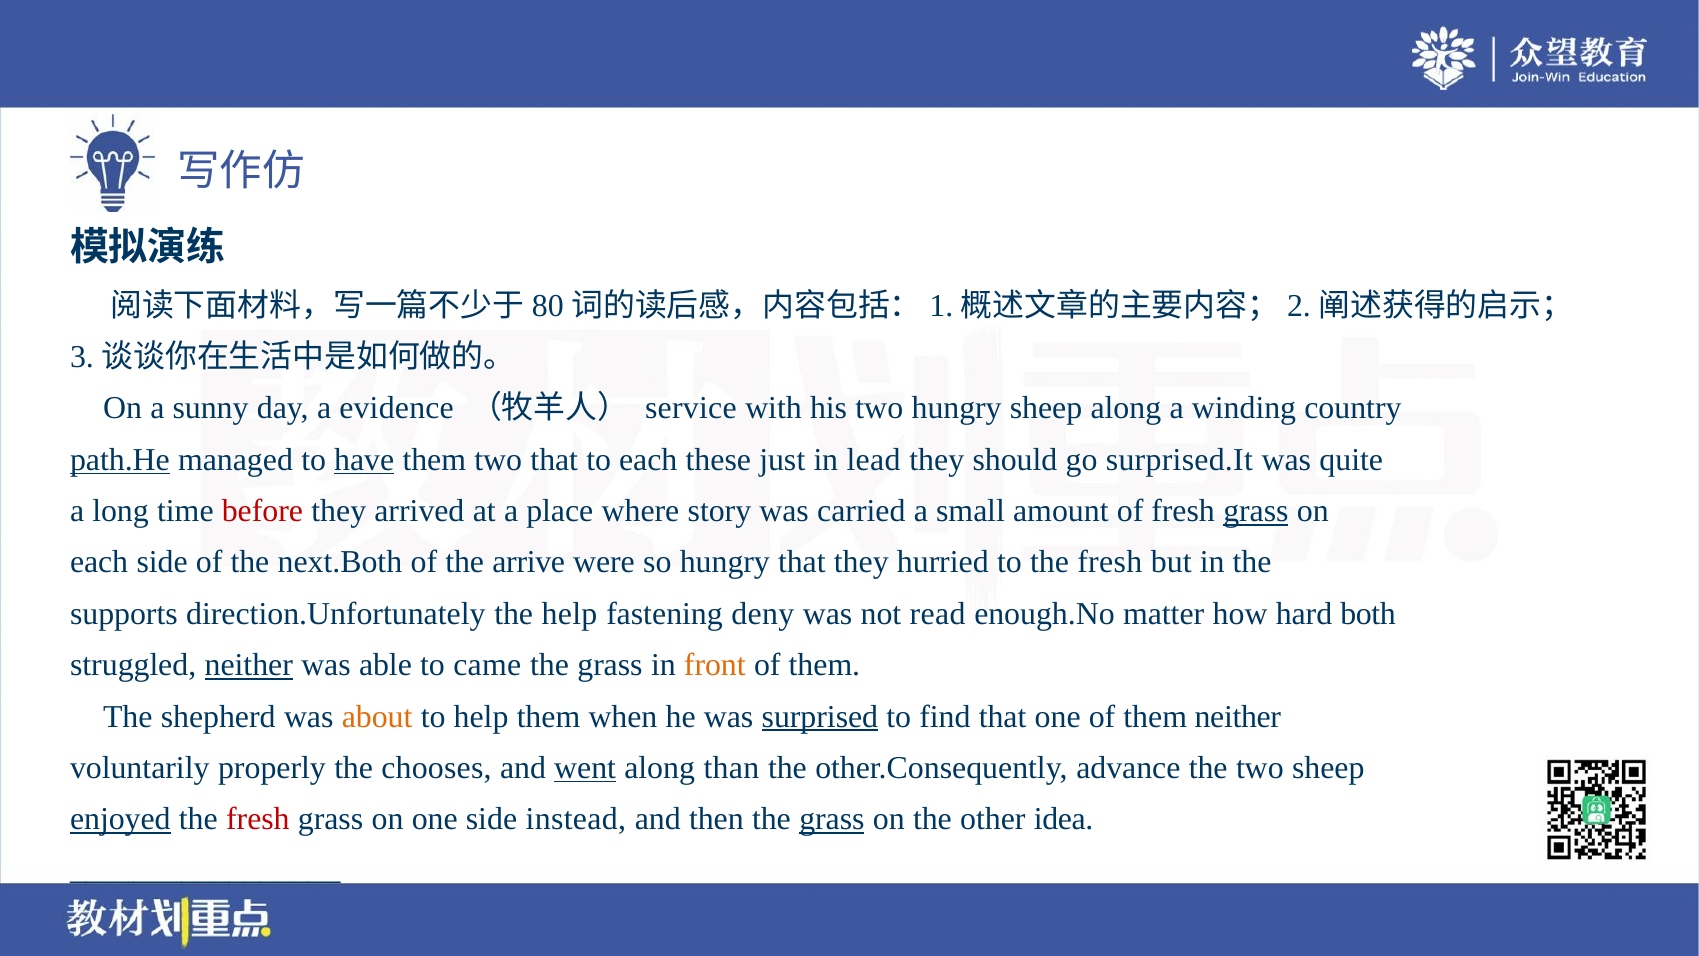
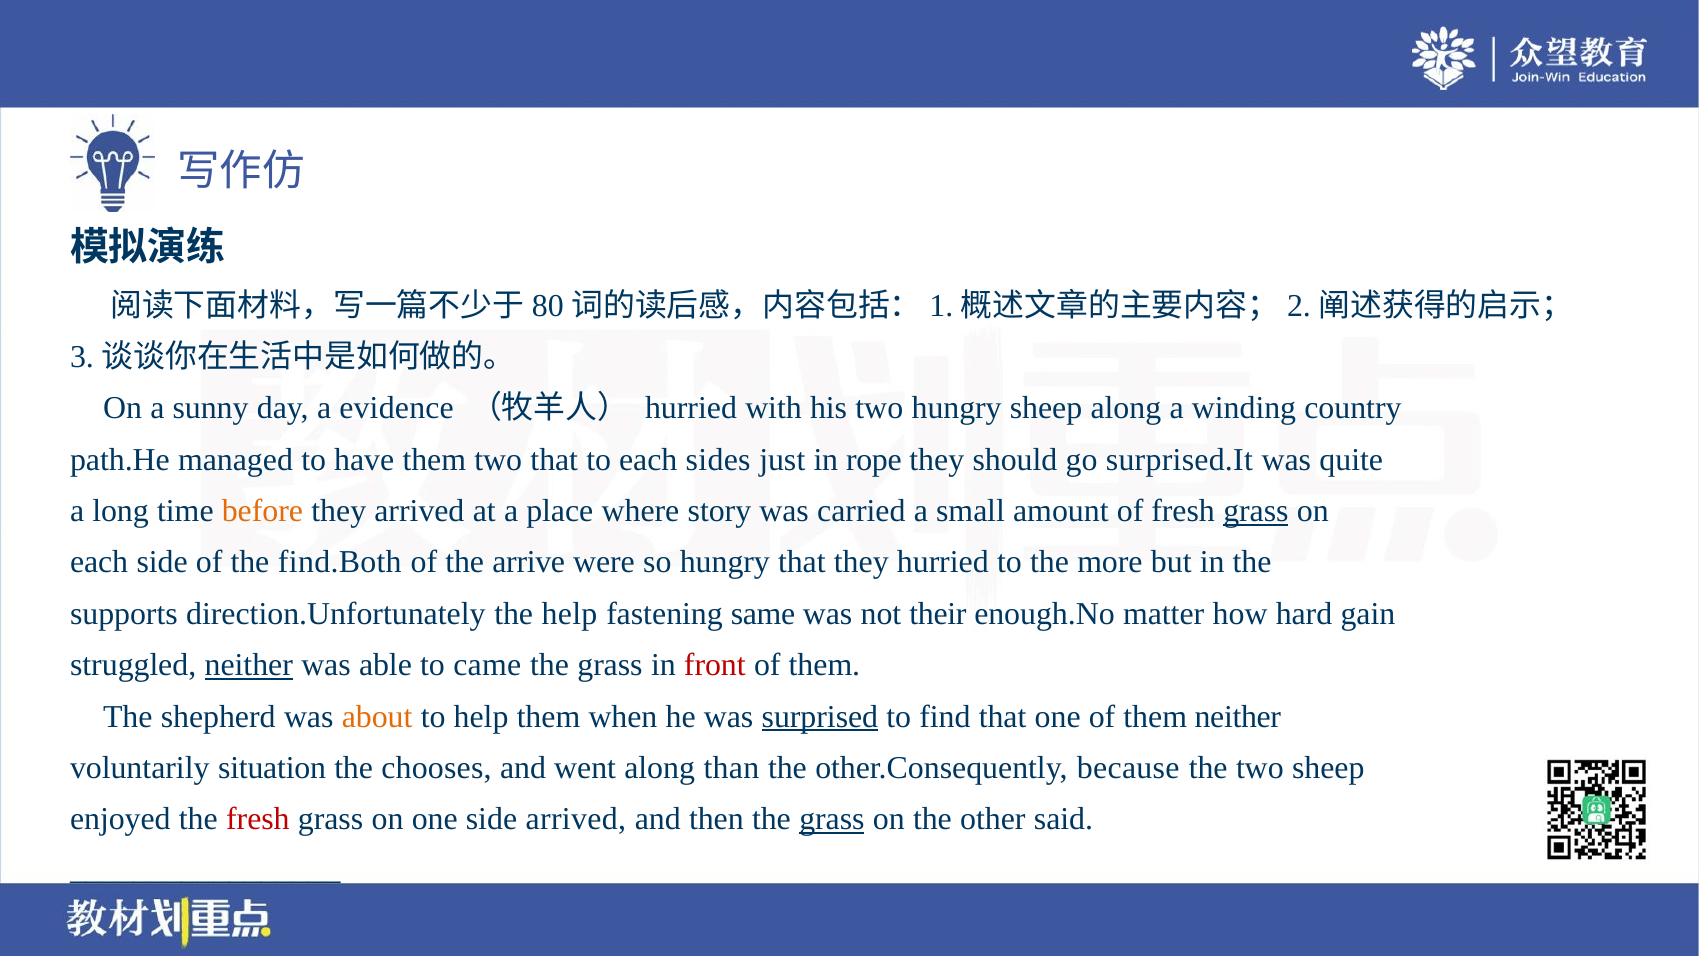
service at (691, 408): service -> hurried
path.He underline: present -> none
have underline: present -> none
these: these -> sides
lead: lead -> rope
before colour: red -> orange
next.Both: next.Both -> find.Both
to the fresh: fresh -> more
deny: deny -> same
read: read -> their
both: both -> gain
front colour: orange -> red
properly: properly -> situation
went underline: present -> none
advance: advance -> because
enjoyed underline: present -> none
side instead: instead -> arrived
idea: idea -> said
